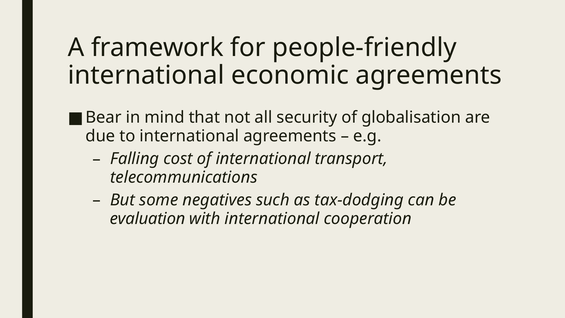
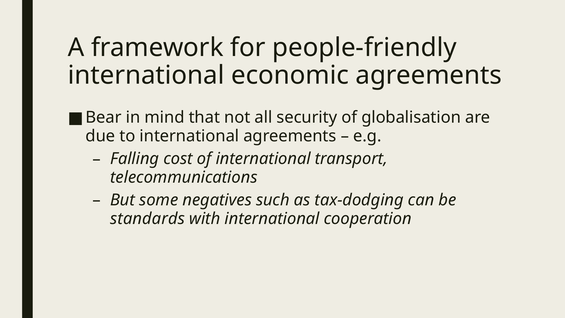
evaluation: evaluation -> standards
